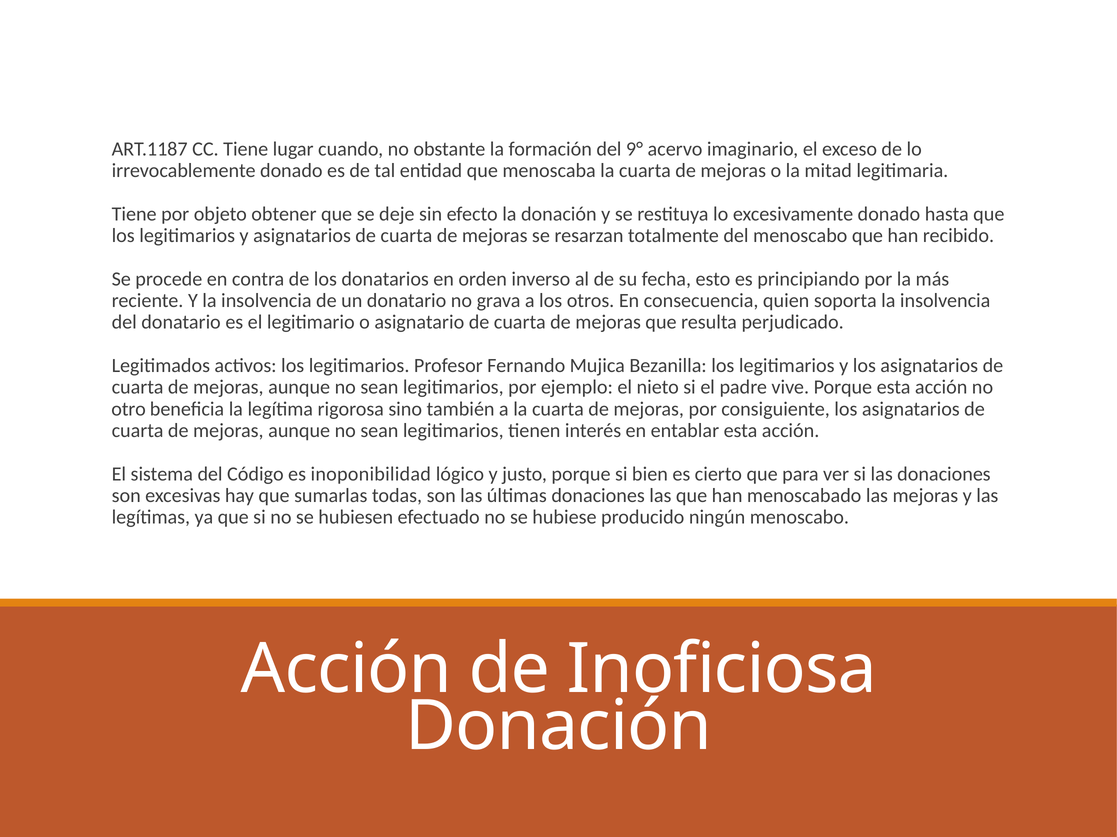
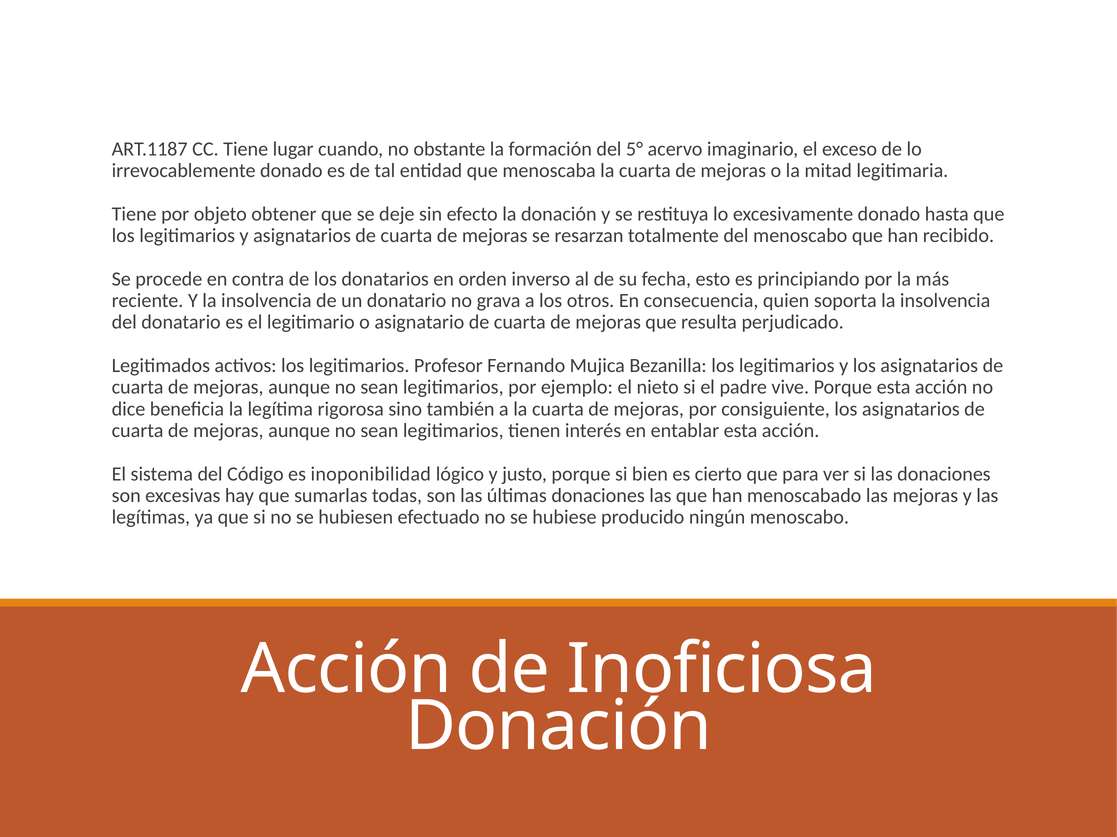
9°: 9° -> 5°
otro: otro -> dice
